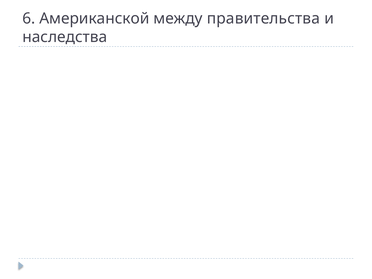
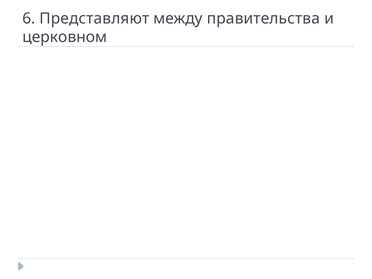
Американской: Американской -> Представляют
наследства: наследства -> церковном
